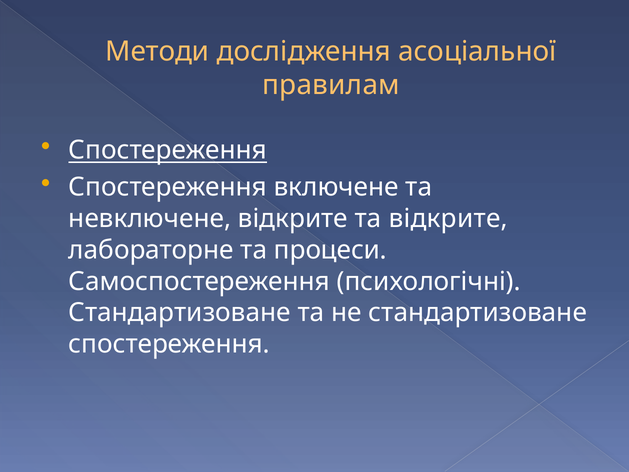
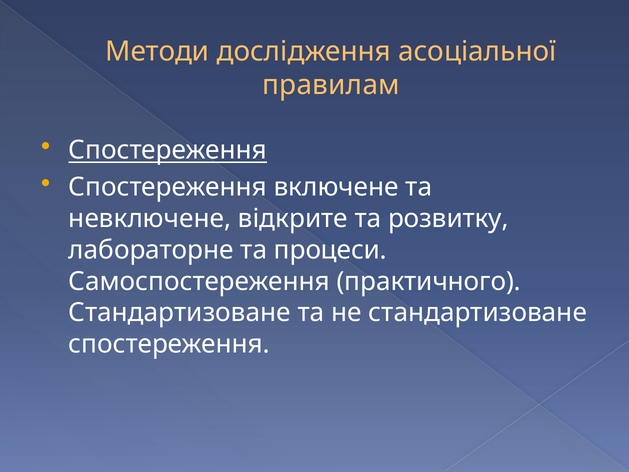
та відкрите: відкрите -> розвитку
психологічні: психологічні -> практичного
